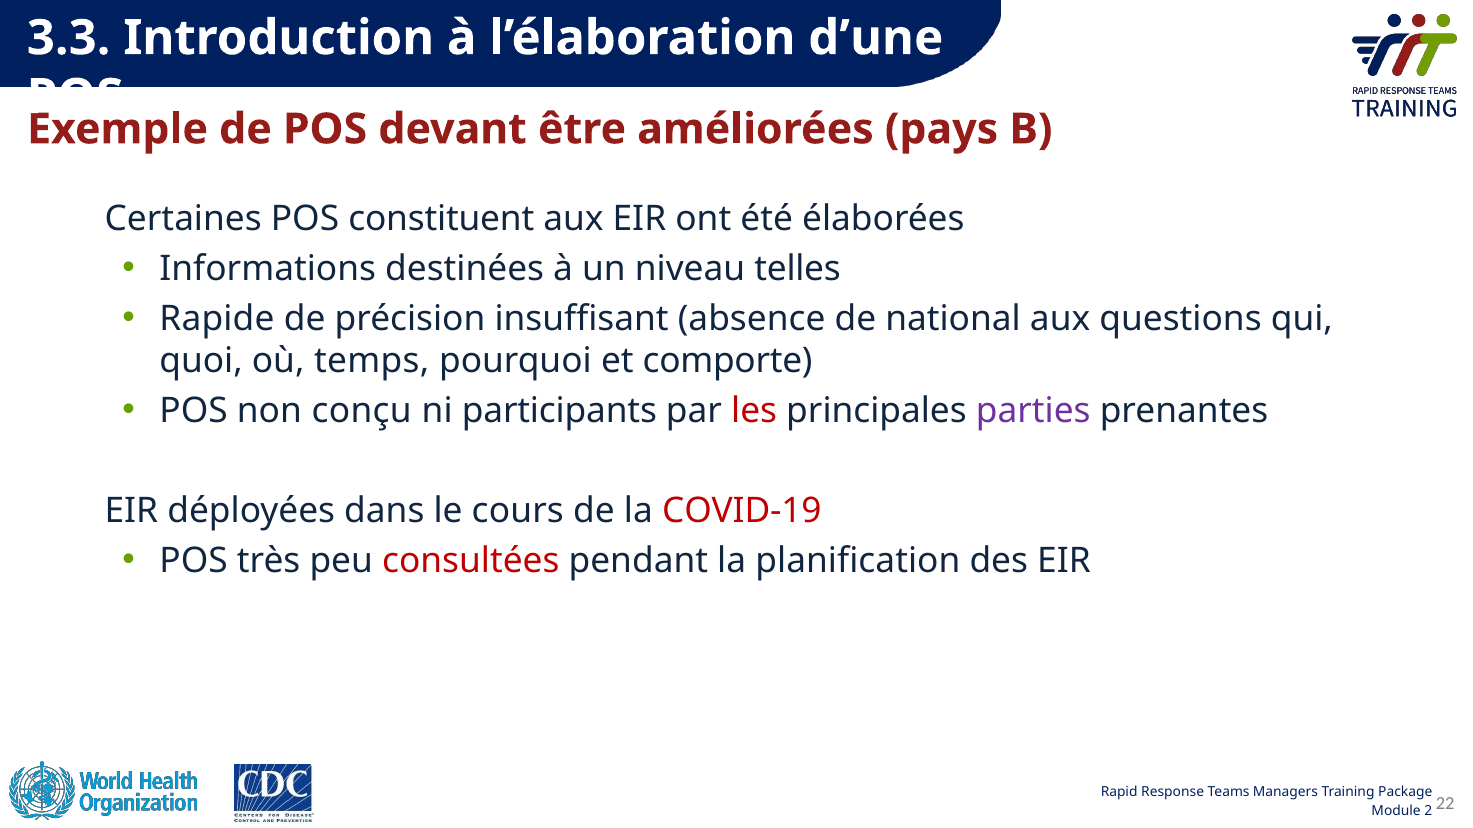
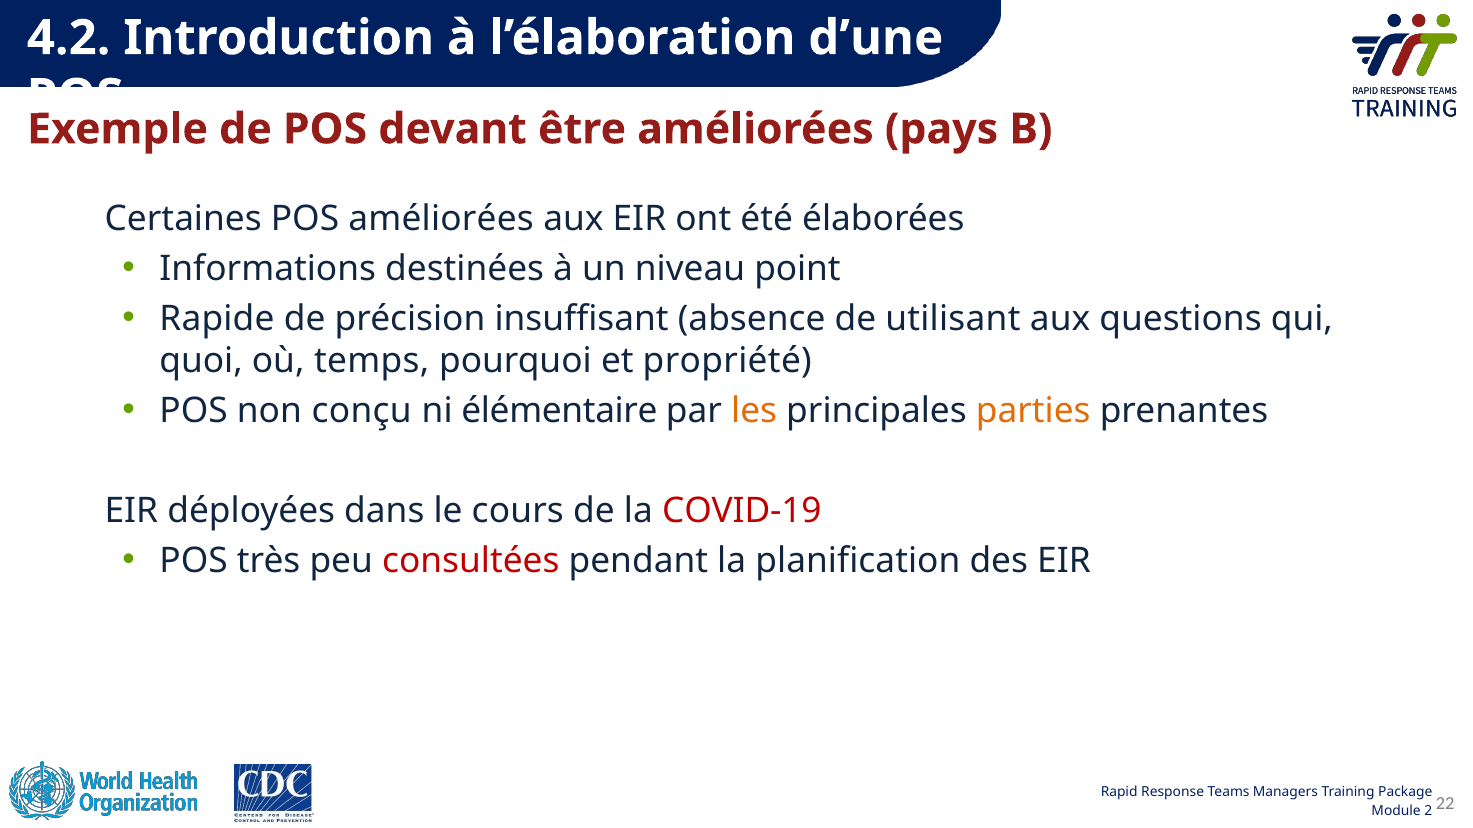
3.3: 3.3 -> 4.2
POS constituent: constituent -> améliorées
telles: telles -> point
national: national -> utilisant
comporte: comporte -> propriété
participants: participants -> élémentaire
les colour: red -> orange
parties colour: purple -> orange
